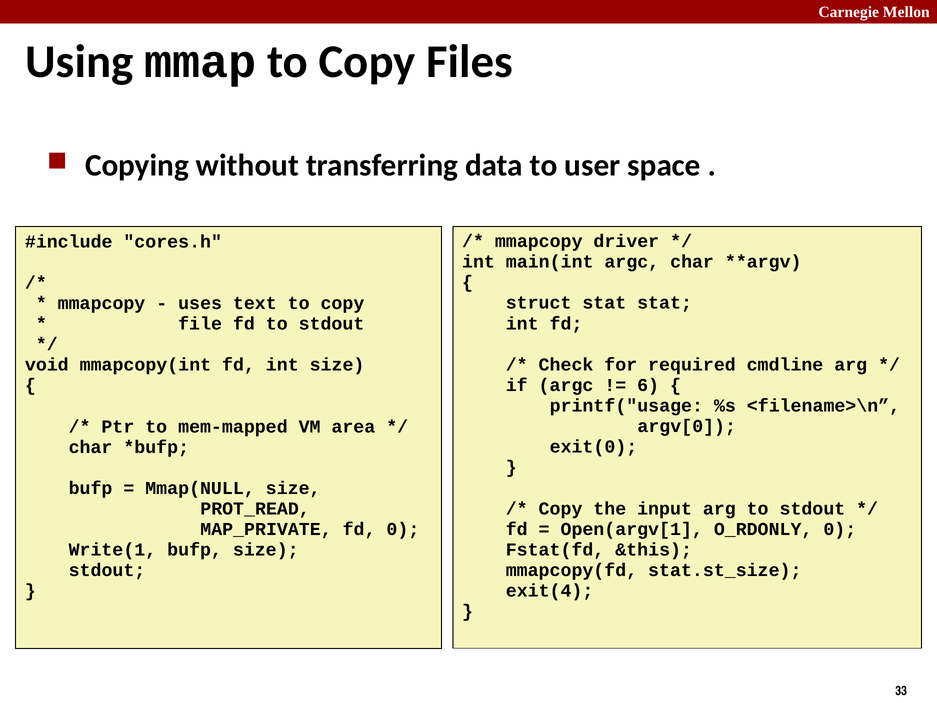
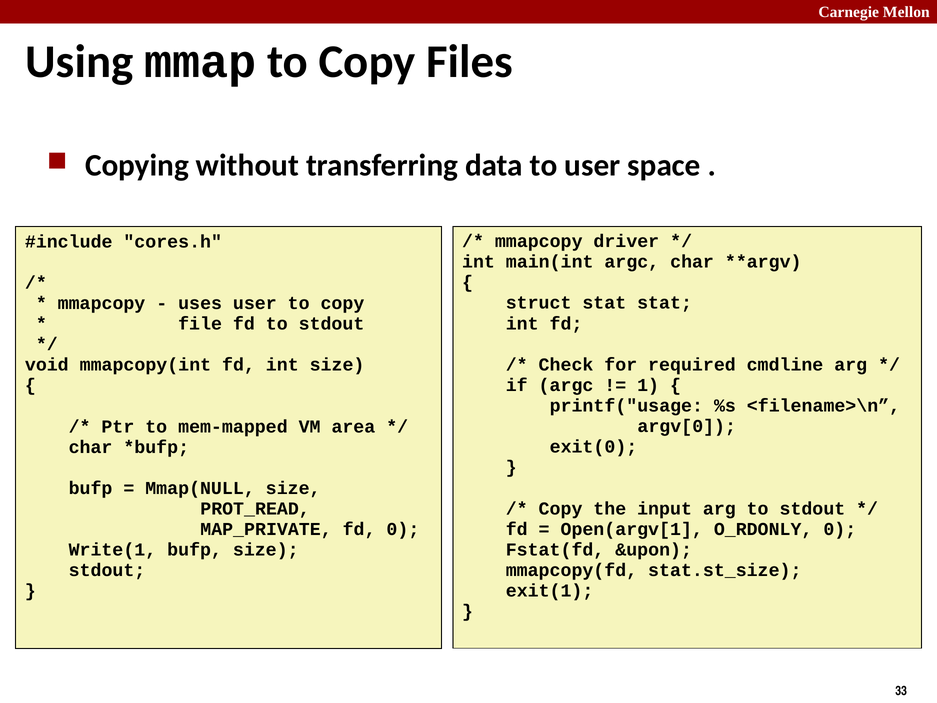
uses text: text -> user
6: 6 -> 1
&this: &this -> &upon
exit(4: exit(4 -> exit(1
